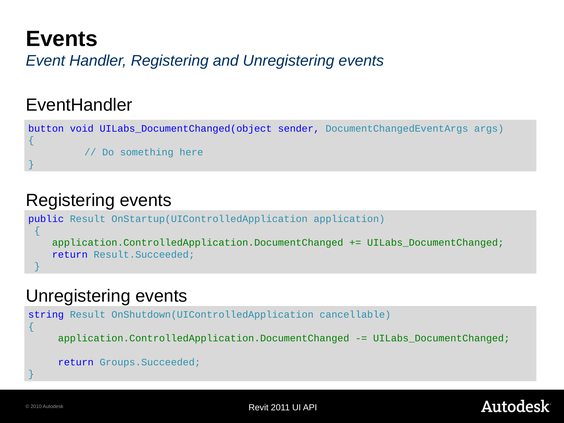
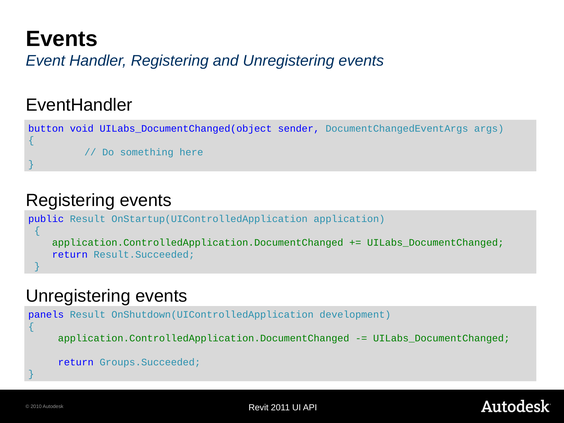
string: string -> panels
cancellable: cancellable -> development
